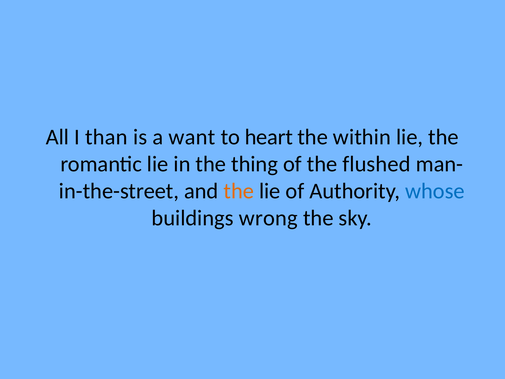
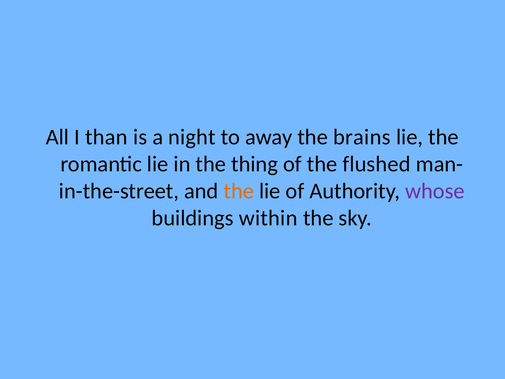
want: want -> night
heart: heart -> away
within: within -> brains
whose colour: blue -> purple
wrong: wrong -> within
